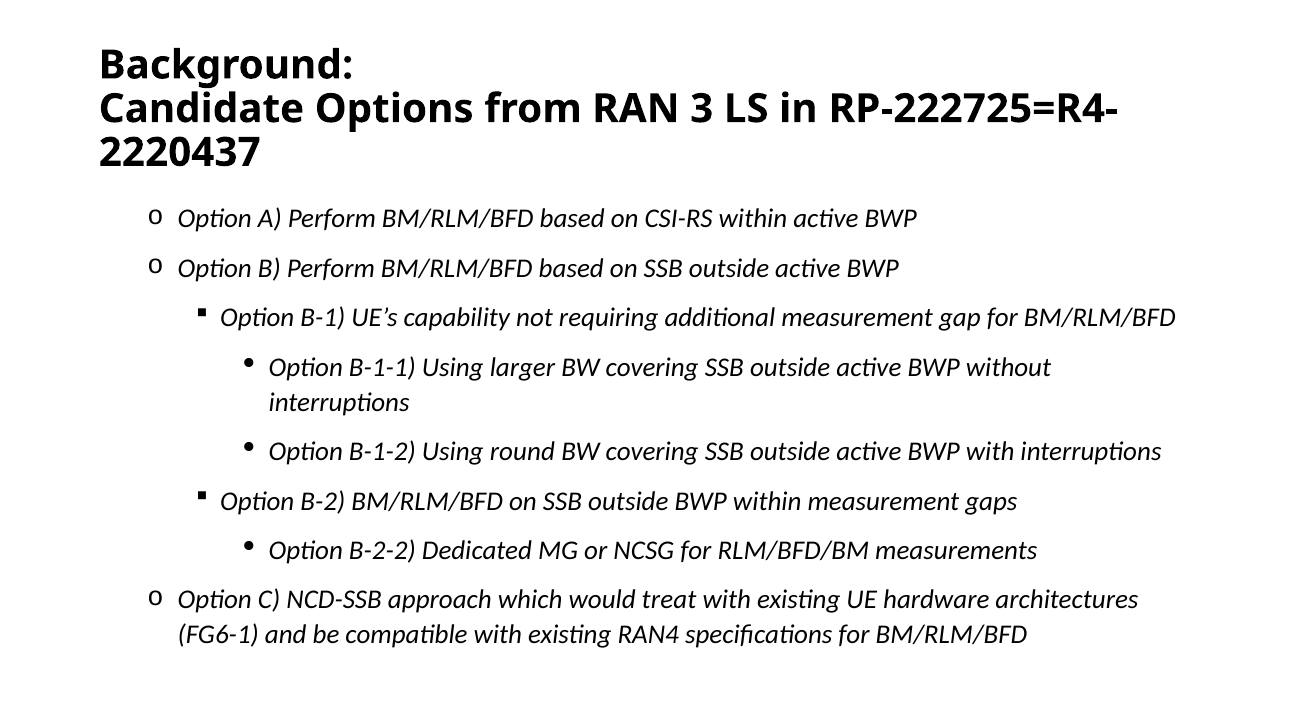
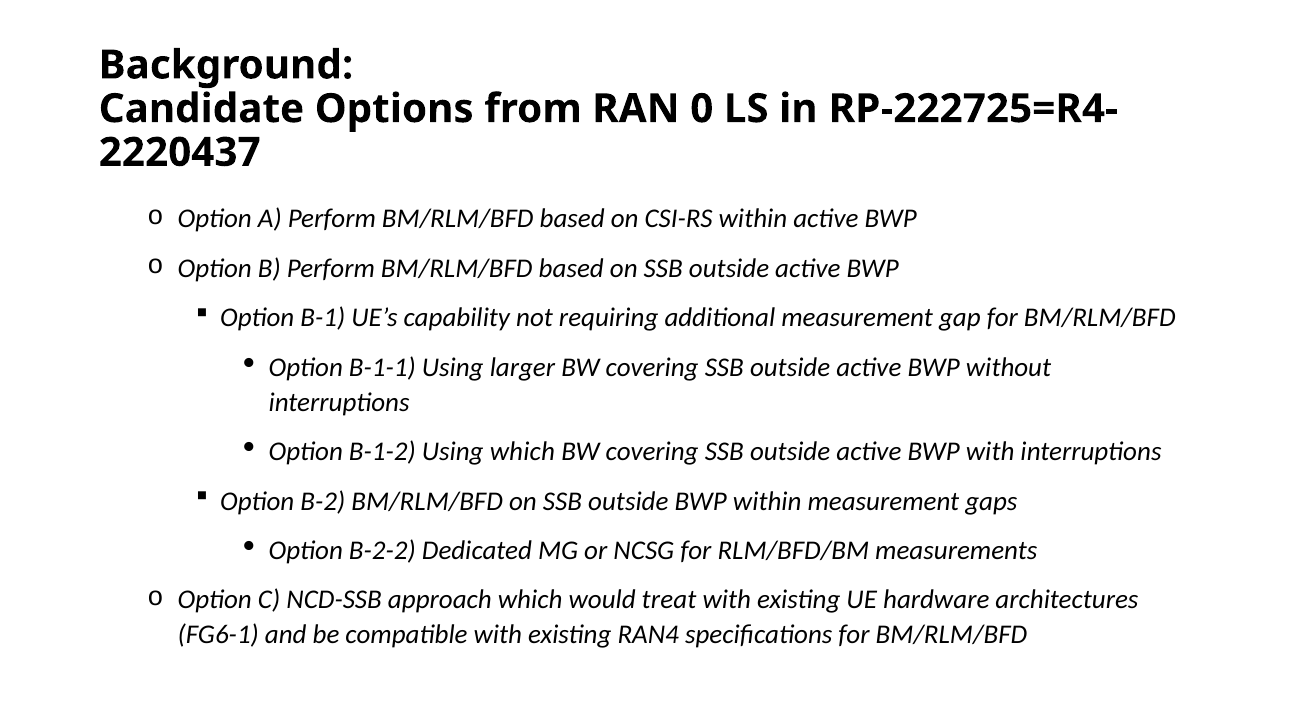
3: 3 -> 0
Using round: round -> which
